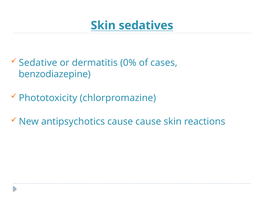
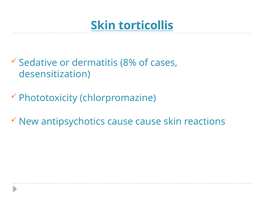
sedatives: sedatives -> torticollis
0%: 0% -> 8%
benzodiazepine: benzodiazepine -> desensitization
